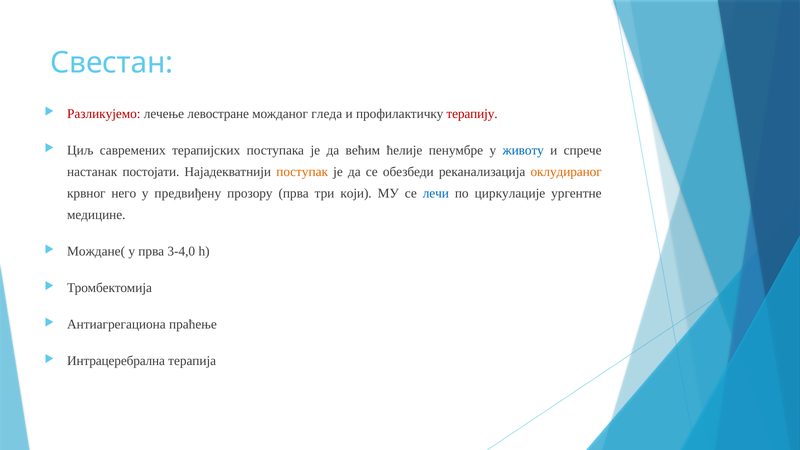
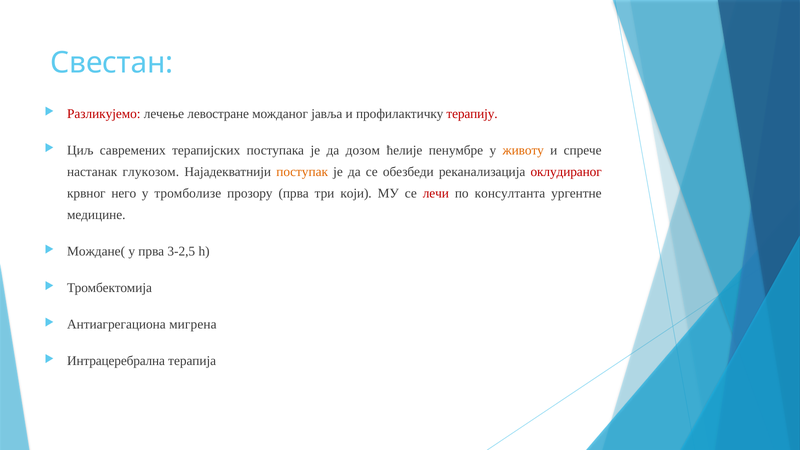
гледа: гледа -> јавља
већим: већим -> дозом
животу colour: blue -> orange
постојати: постојати -> глукозом
оклудираног colour: orange -> red
предвиђену: предвиђену -> тромболизе
лечи colour: blue -> red
циркулације: циркулације -> консултанта
3-4,0: 3-4,0 -> 3-2,5
праћење: праћење -> мигрена
